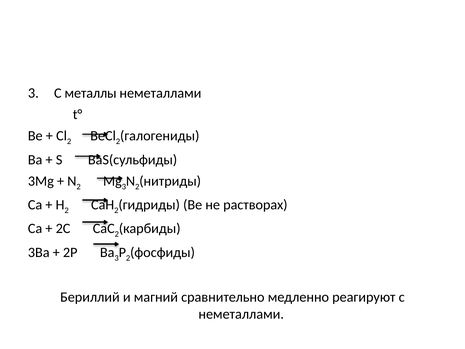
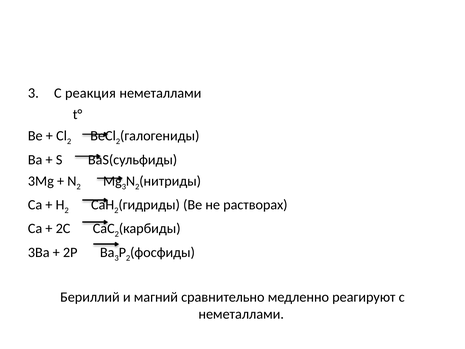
металлы: металлы -> реакция
